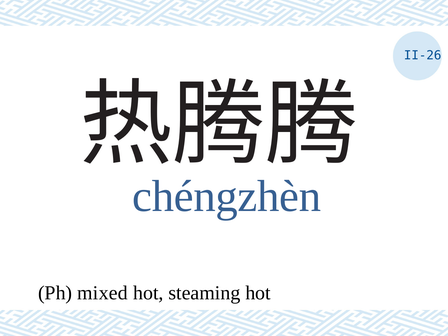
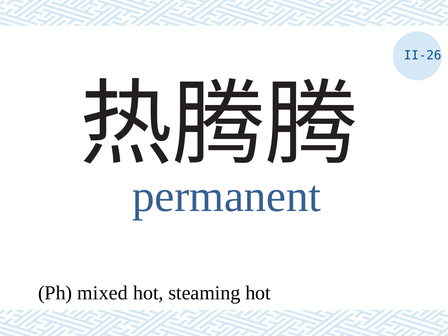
chéngzhèn: chéngzhèn -> permanent
